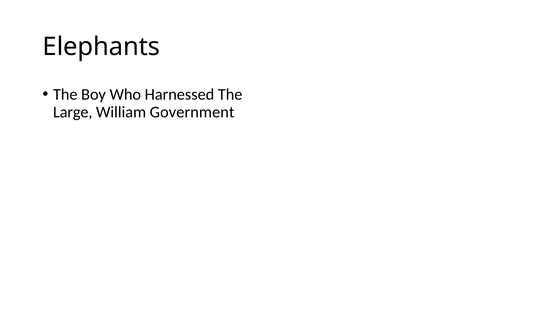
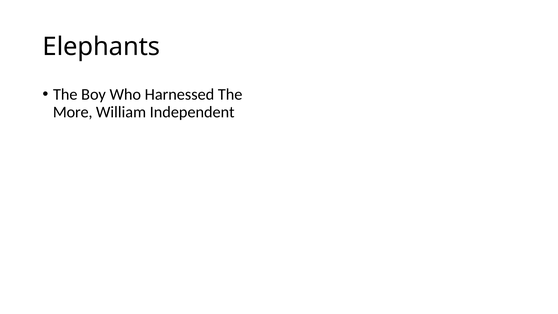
Large: Large -> More
Government: Government -> Independent
